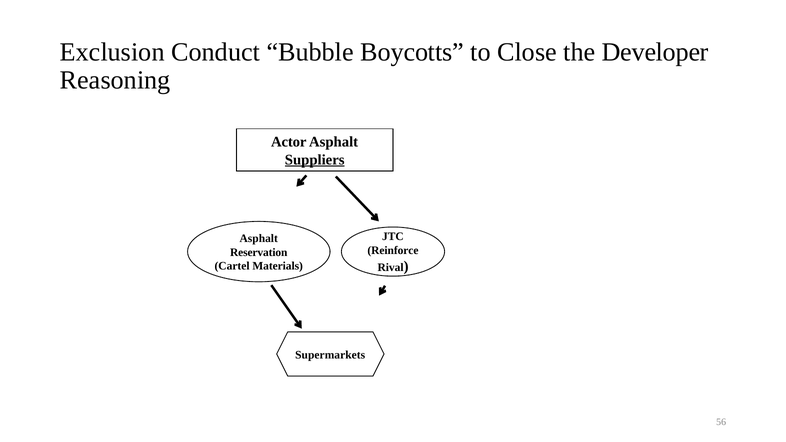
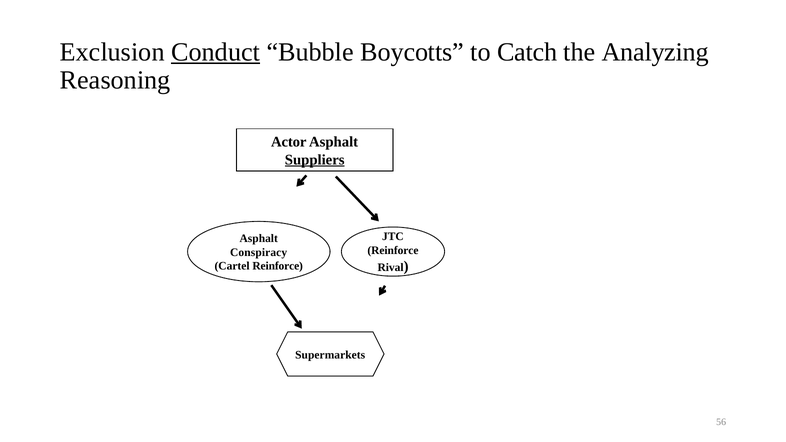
Conduct underline: none -> present
Close: Close -> Catch
Developer: Developer -> Analyzing
Reservation: Reservation -> Conspiracy
Cartel Materials: Materials -> Reinforce
